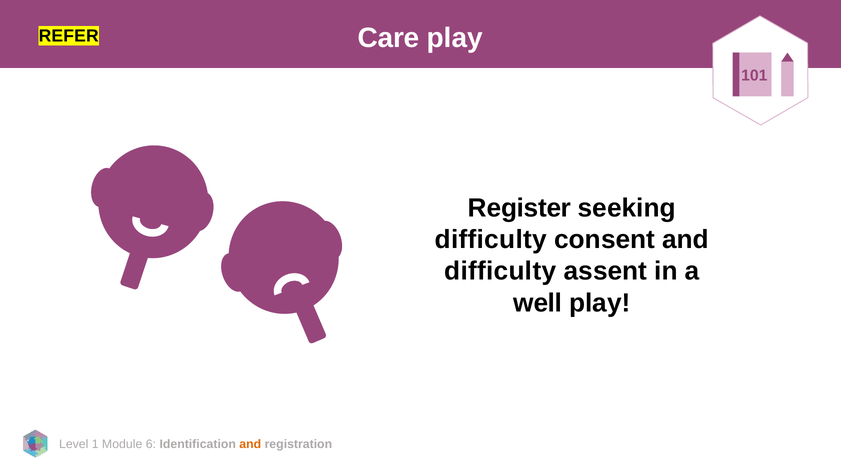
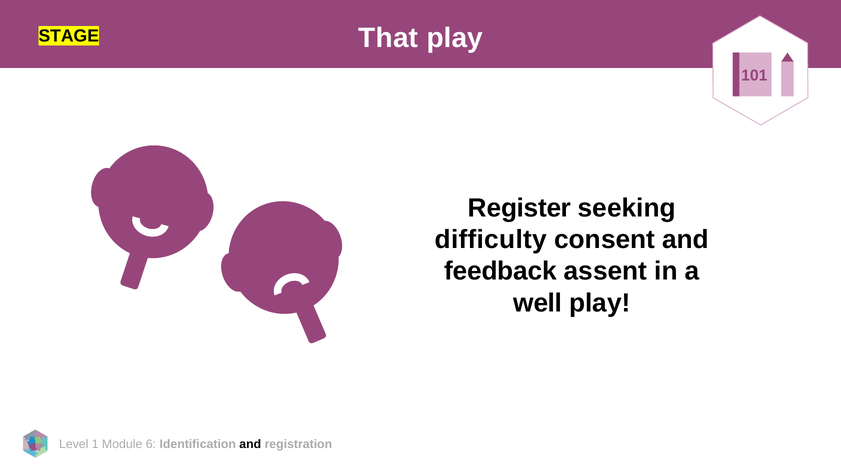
Care: Care -> That
REFER: REFER -> STAGE
difficulty at (500, 271): difficulty -> feedback
and at (250, 444) colour: orange -> black
